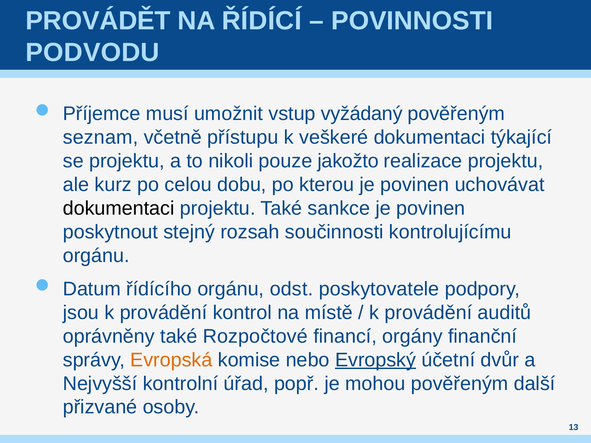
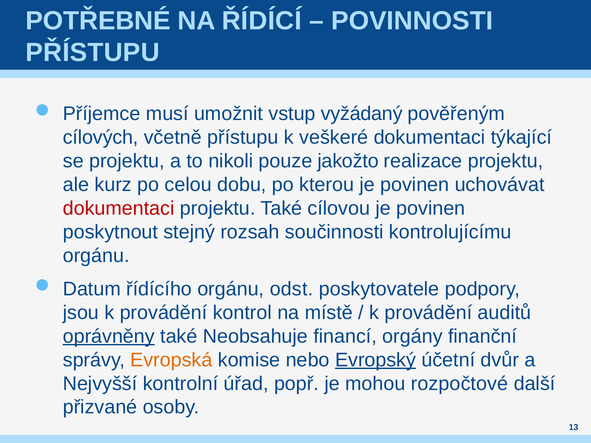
PROVÁDĚT: PROVÁDĚT -> POTŘEBNÉ
PODVODU at (93, 52): PODVODU -> PŘÍSTUPU
seznam: seznam -> cílových
dokumentaci at (119, 208) colour: black -> red
sankce: sankce -> cílovou
oprávněny underline: none -> present
Rozpočtové: Rozpočtové -> Neobsahuje
mohou pověřeným: pověřeným -> rozpočtové
